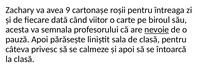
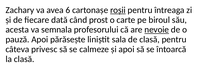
9: 9 -> 6
roșii underline: none -> present
viitor: viitor -> prost
